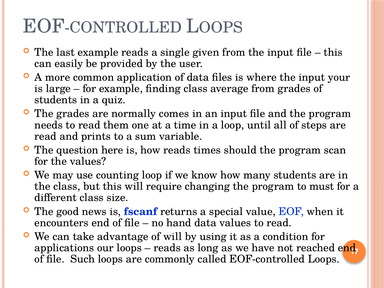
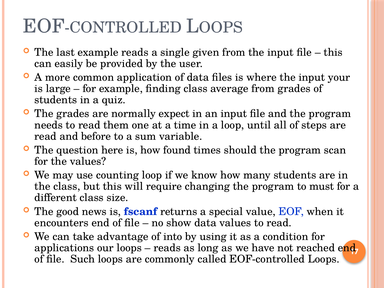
comes: comes -> expect
prints: prints -> before
how reads: reads -> found
hand: hand -> show
of will: will -> into
